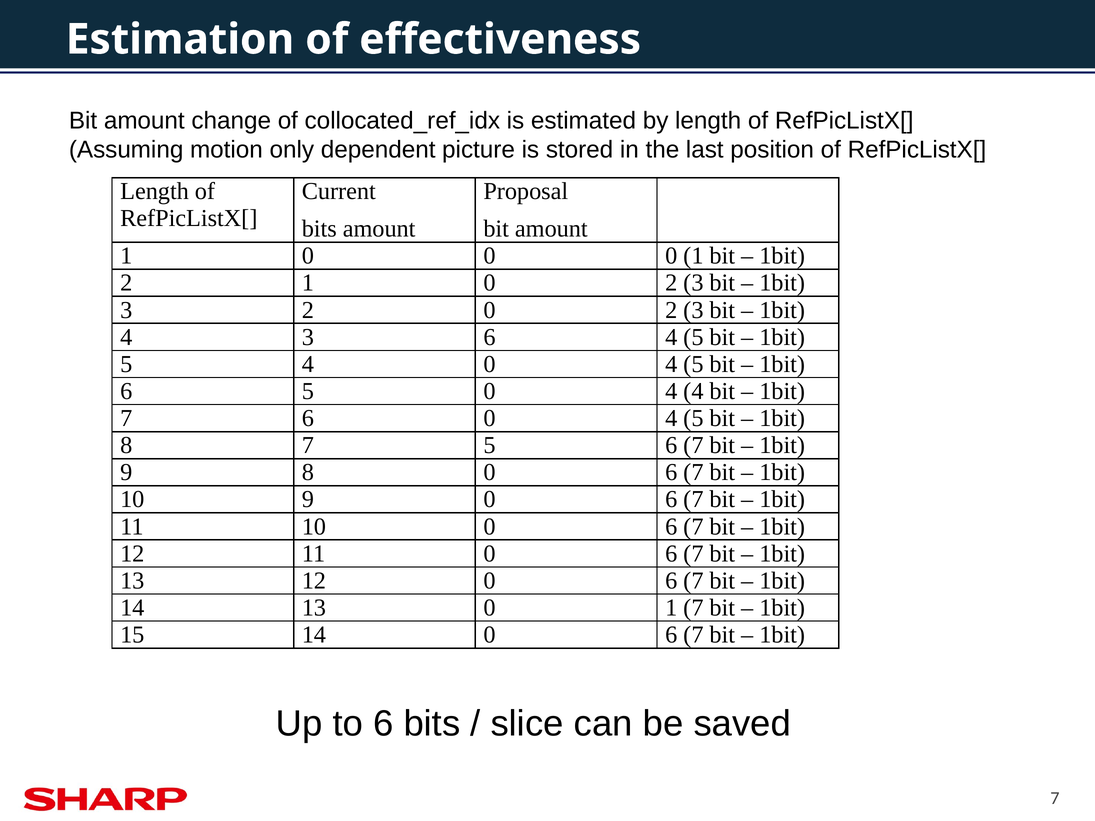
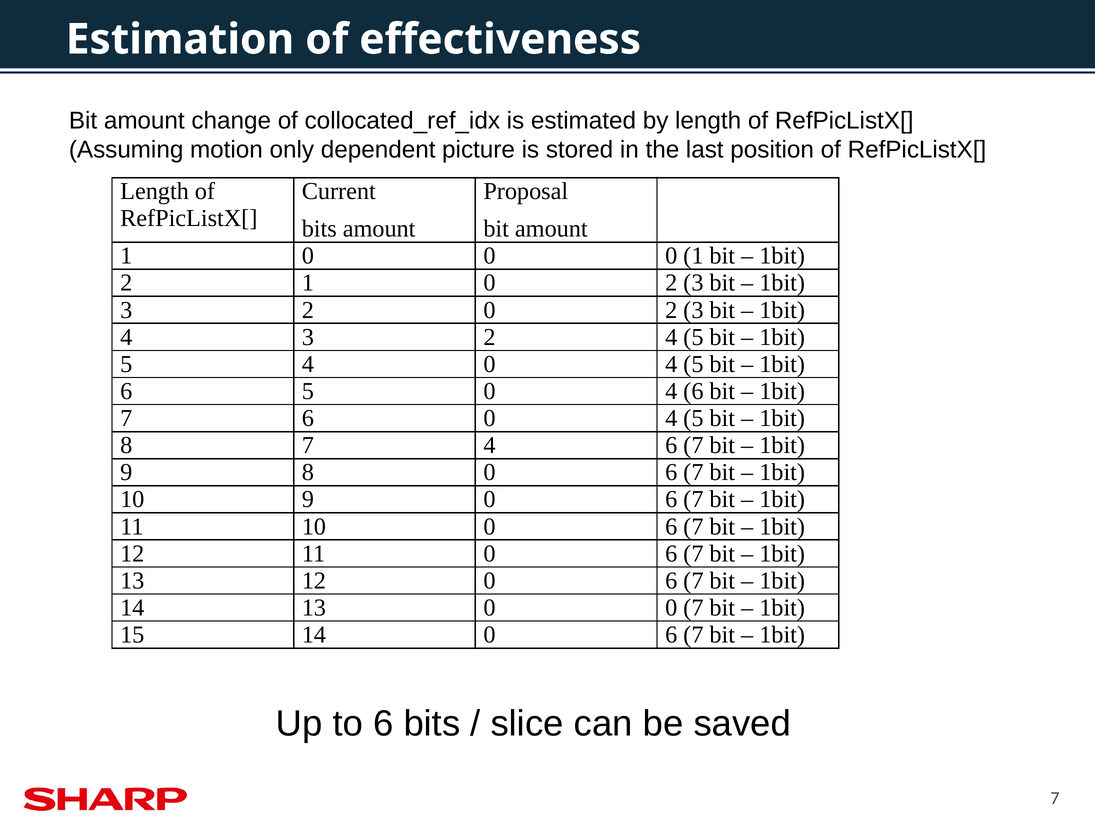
4 3 6: 6 -> 2
0 4 4: 4 -> 6
7 5: 5 -> 4
13 0 1: 1 -> 0
